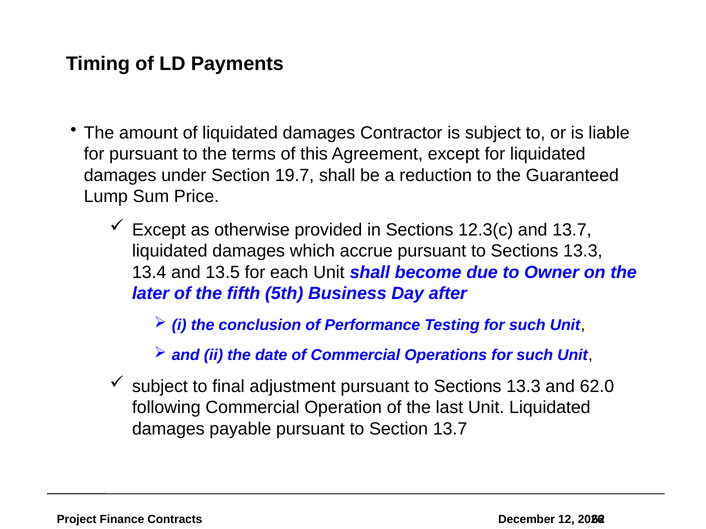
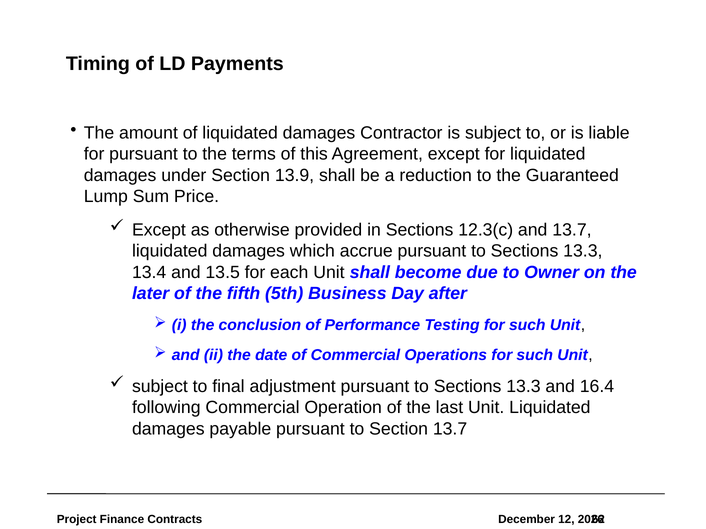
19.7: 19.7 -> 13.9
62.0: 62.0 -> 16.4
